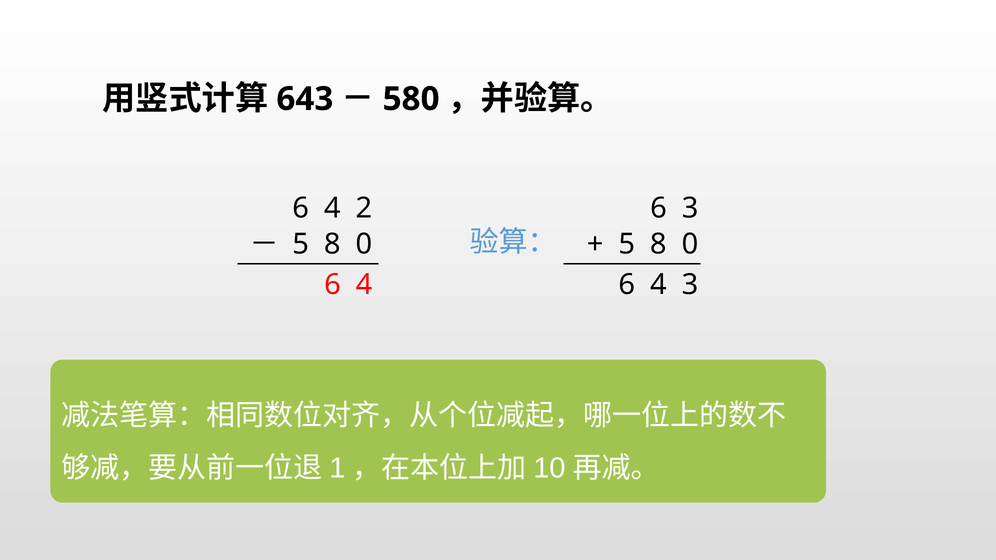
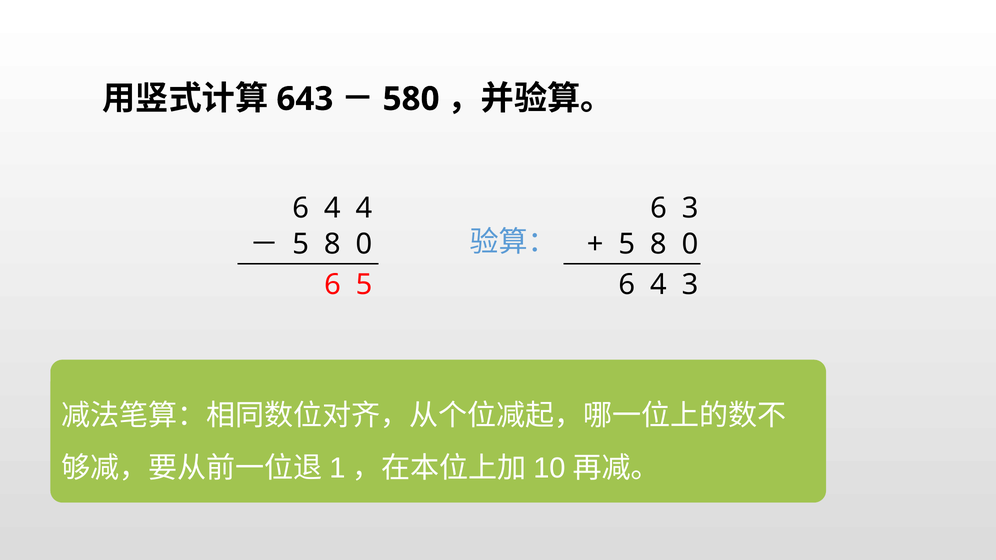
4 2: 2 -> 4
4 at (364, 285): 4 -> 5
